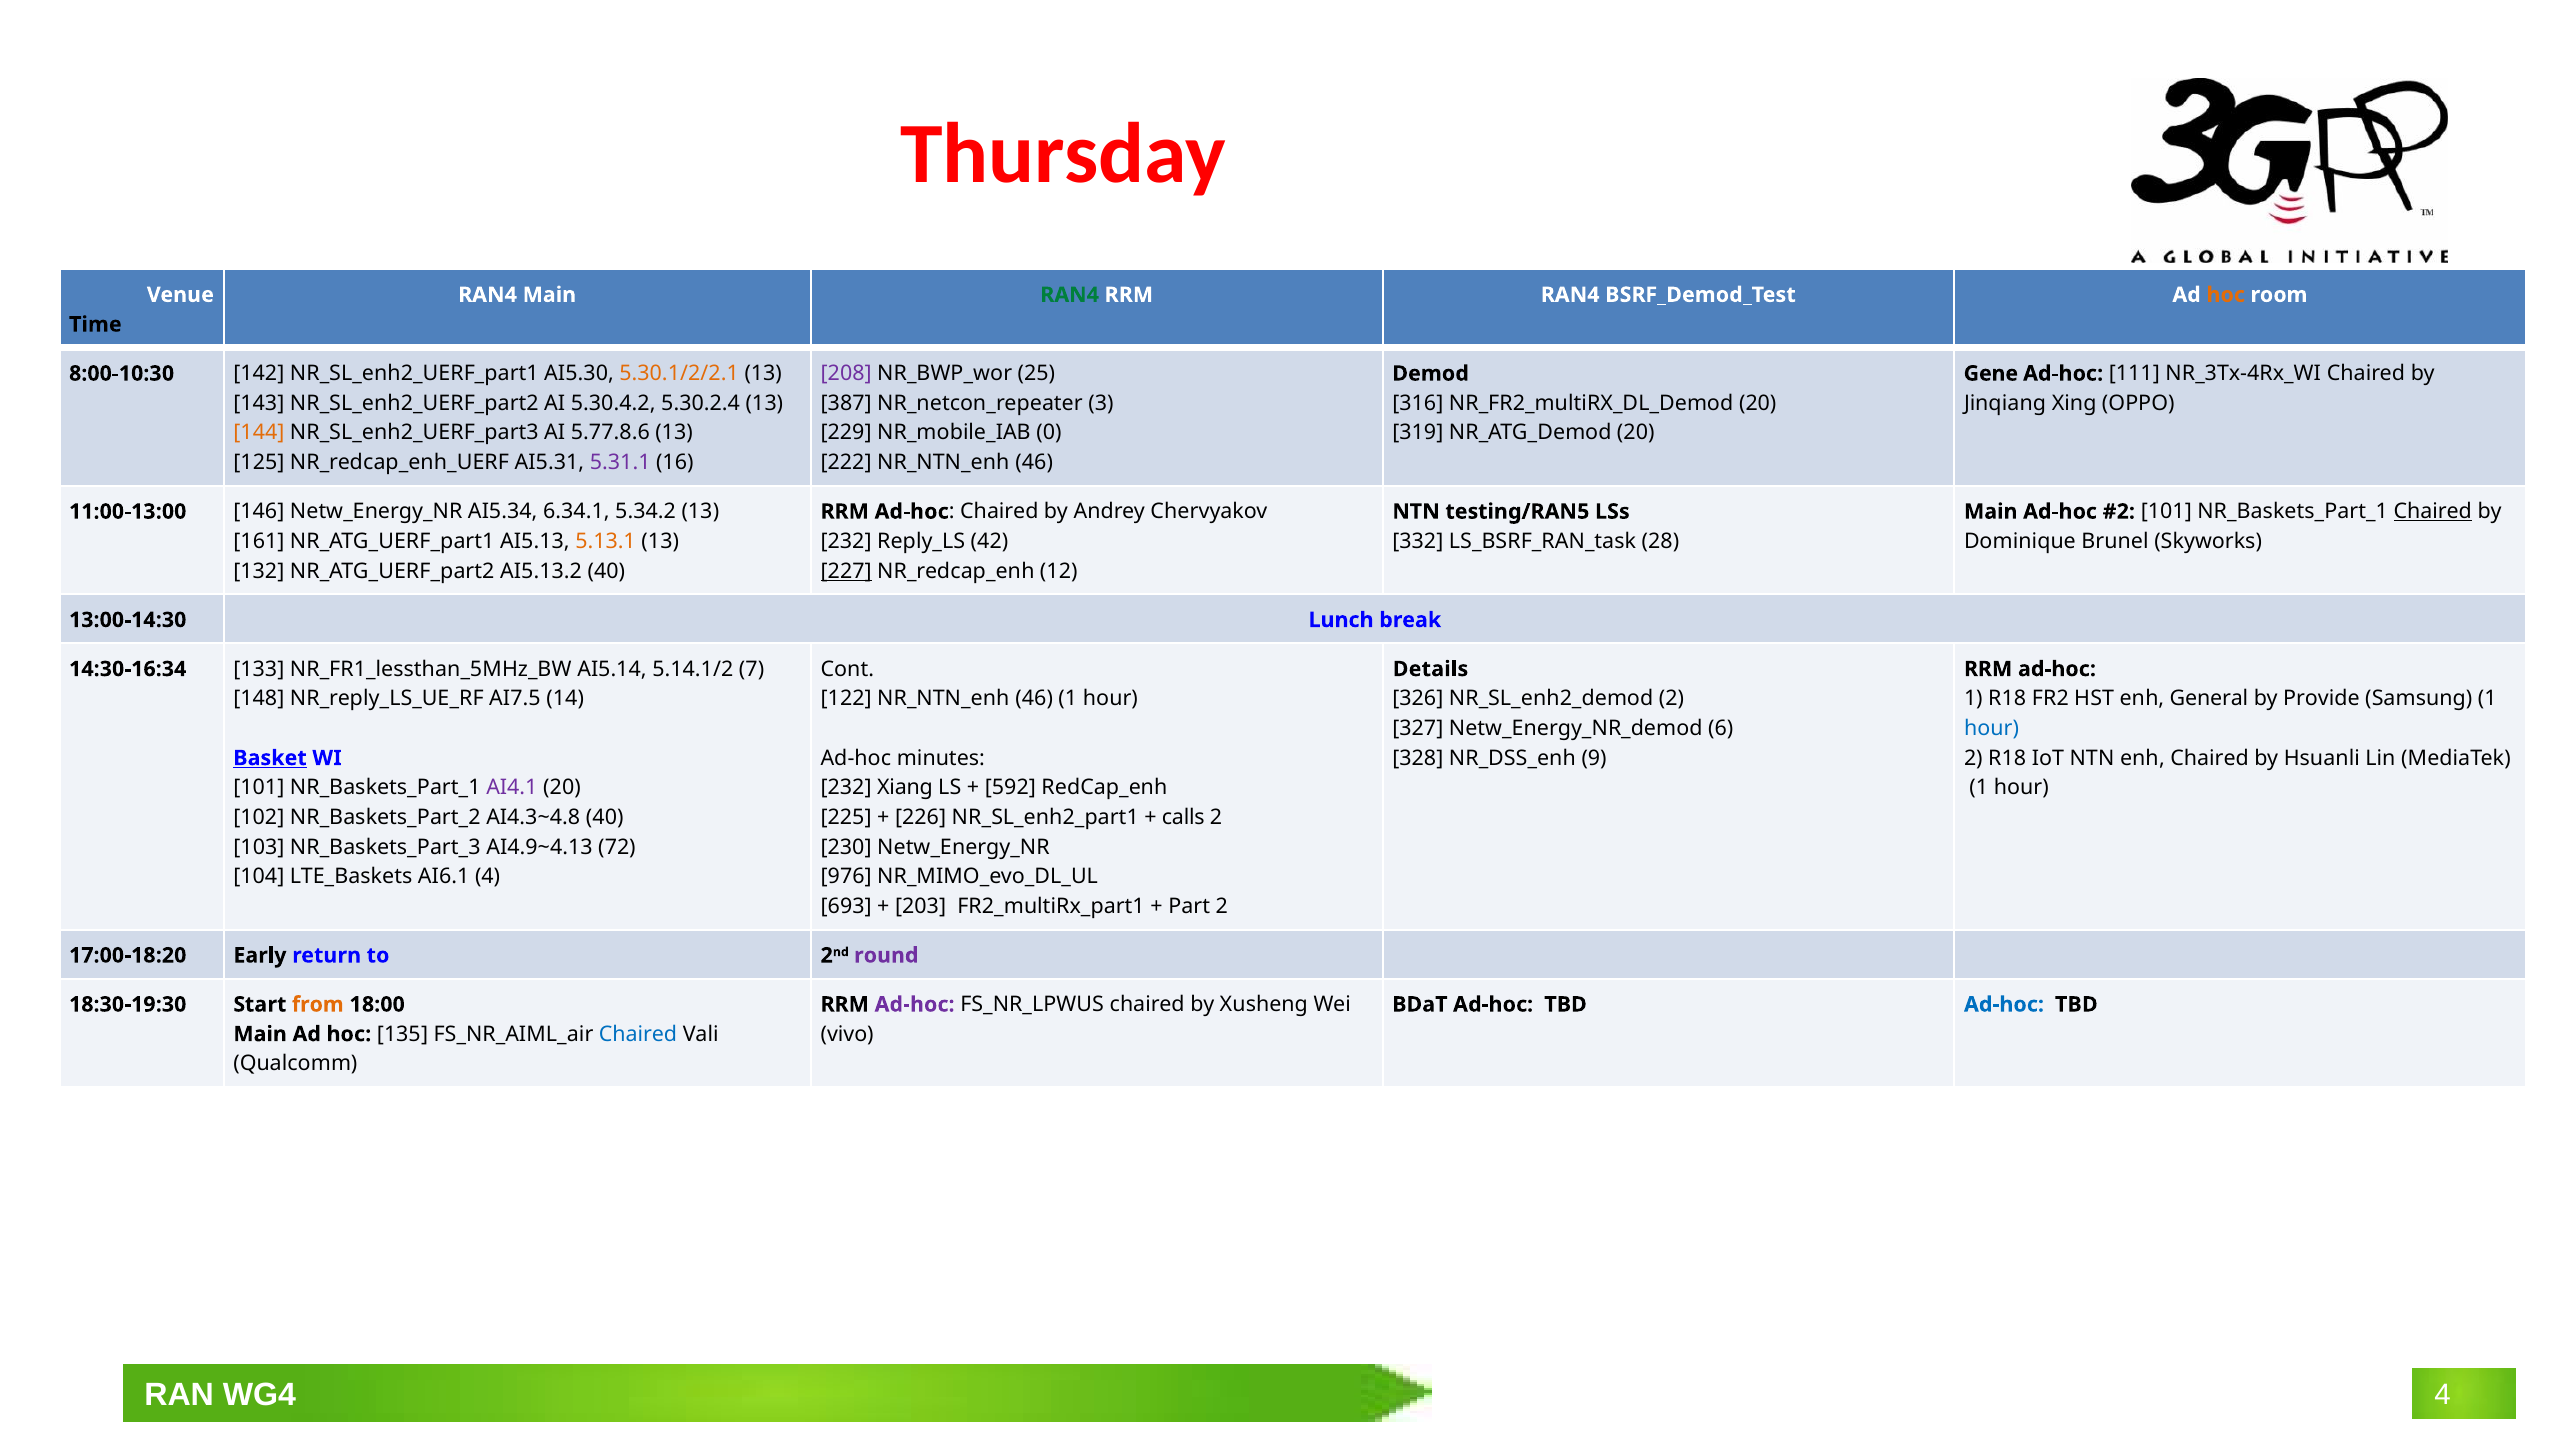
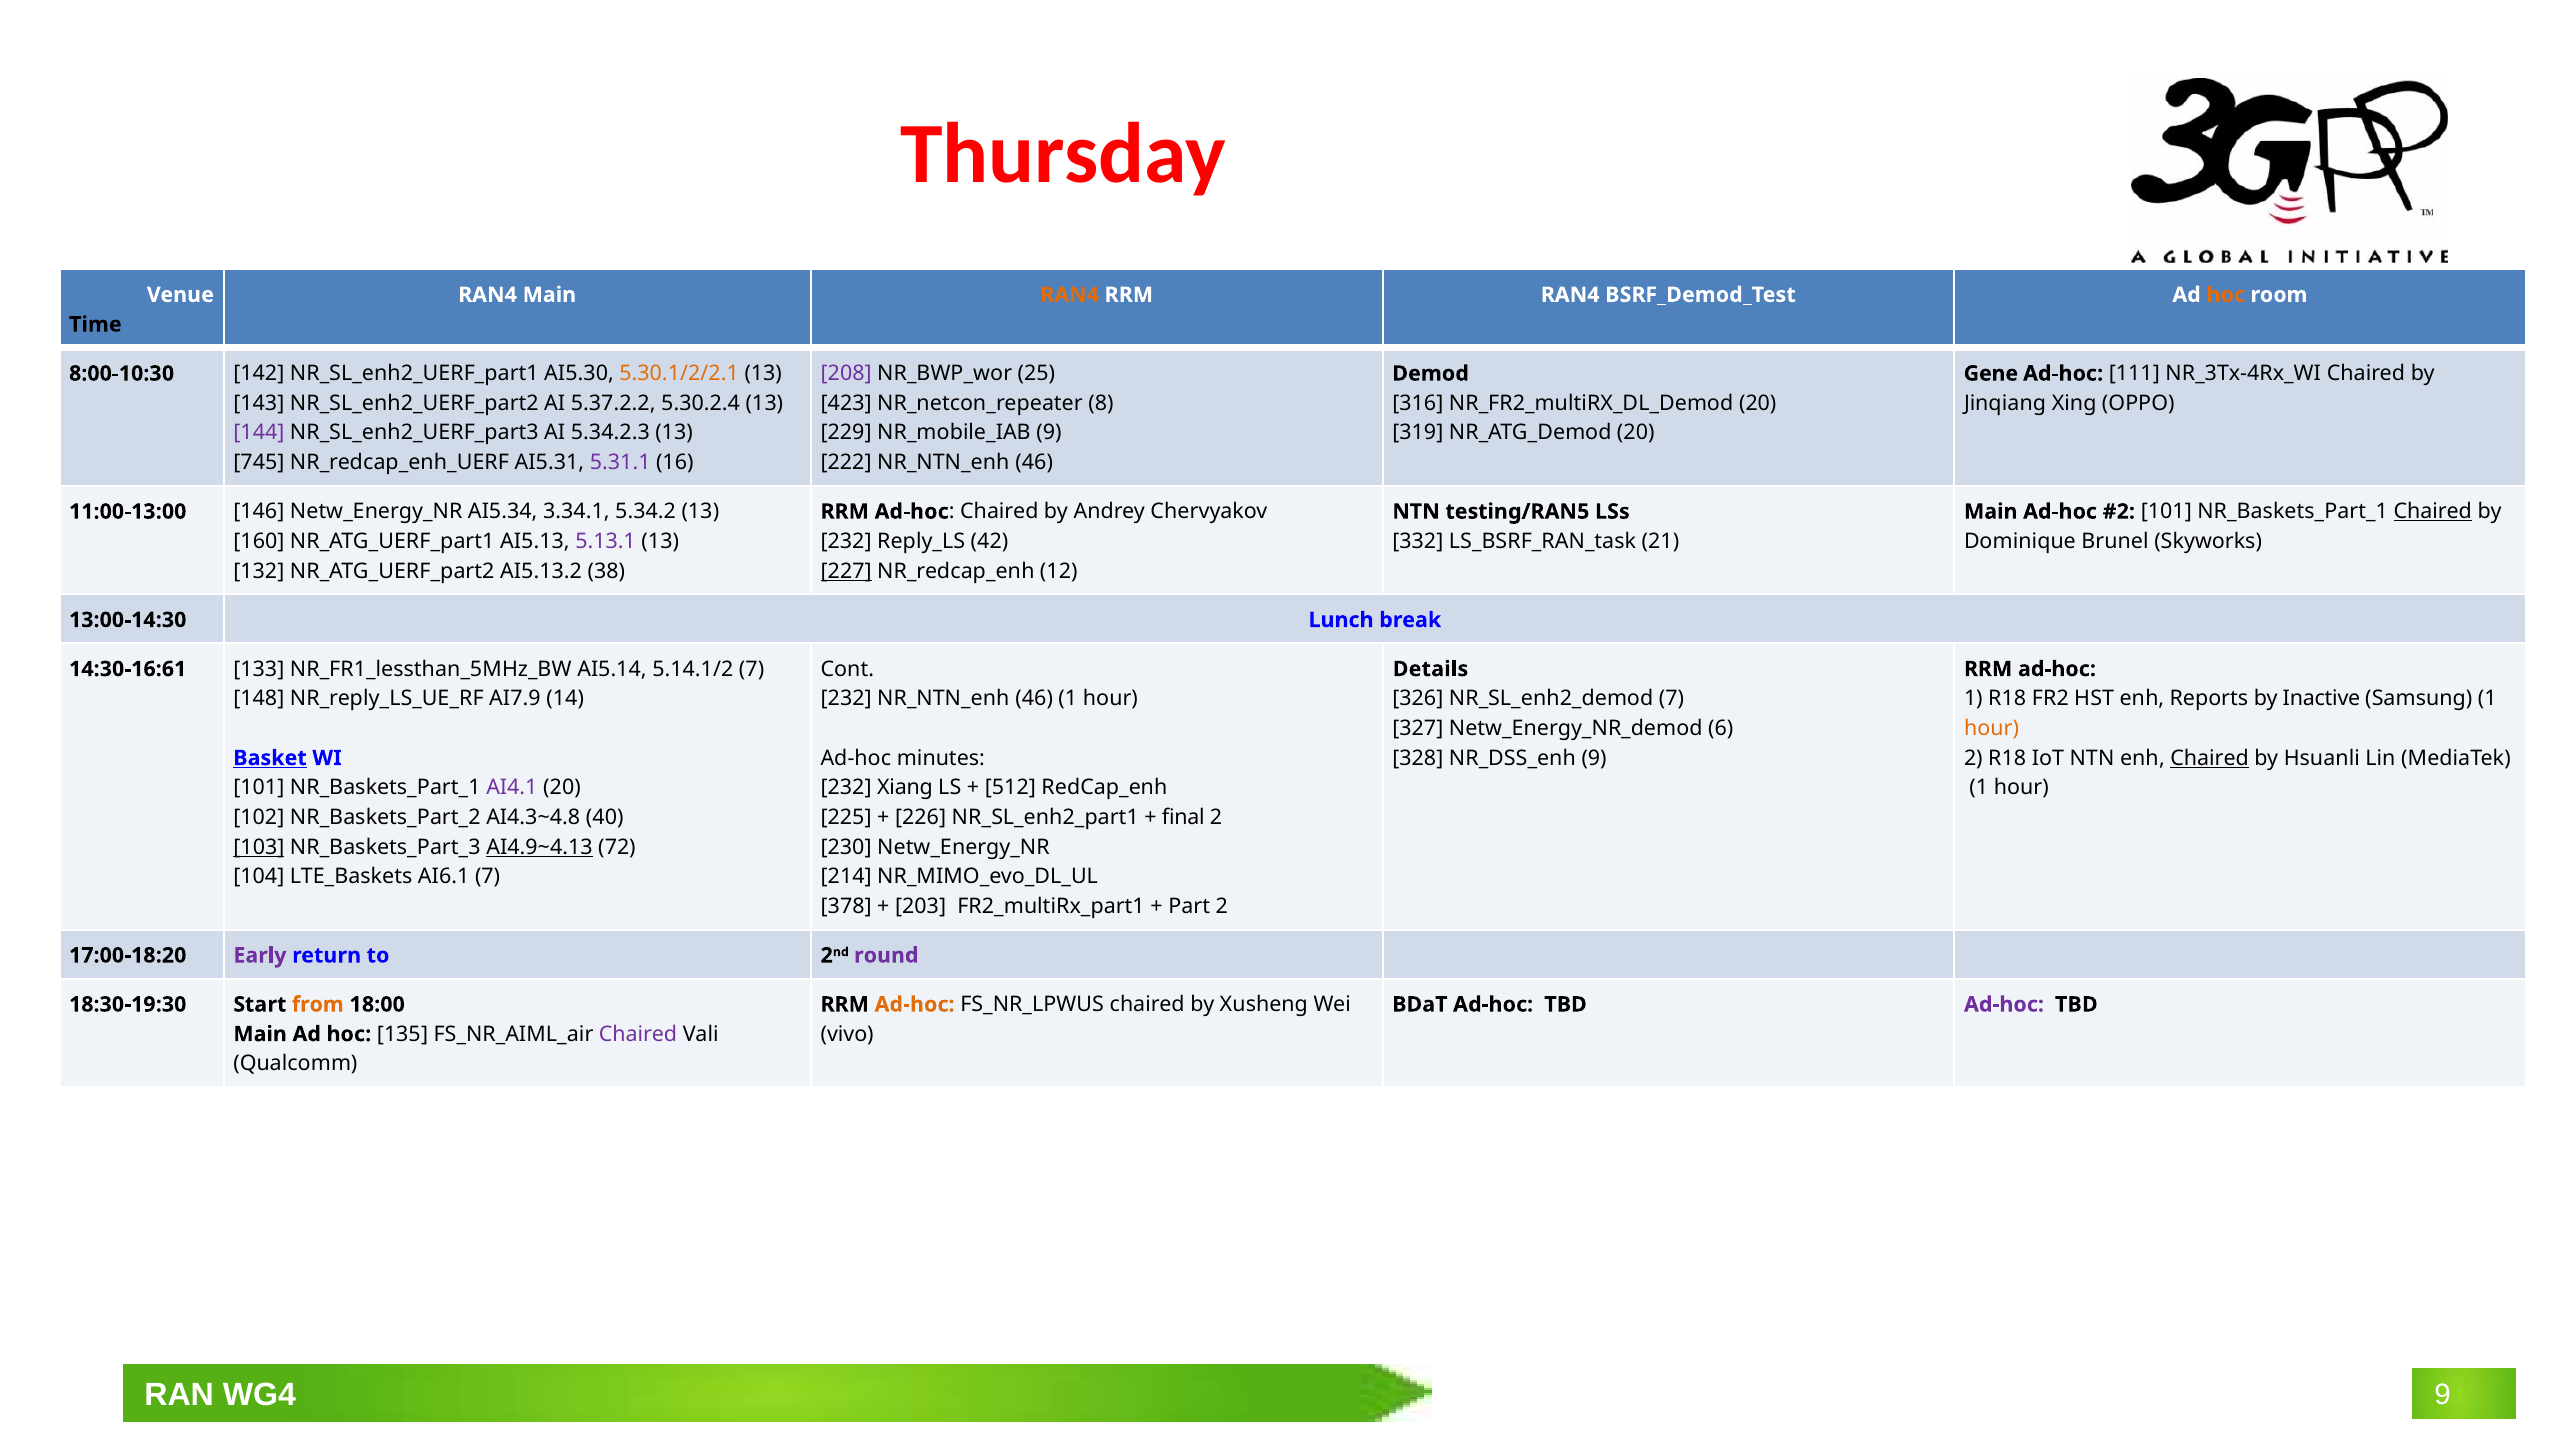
RAN4 at (1070, 295) colour: green -> orange
5.30.4.2: 5.30.4.2 -> 5.37.2.2
387: 387 -> 423
3: 3 -> 8
144 colour: orange -> purple
5.77.8.6: 5.77.8.6 -> 5.34.2.3
0 at (1049, 433): 0 -> 9
125: 125 -> 745
6.34.1: 6.34.1 -> 3.34.1
161: 161 -> 160
5.13.1 colour: orange -> purple
28: 28 -> 21
AI5.13.2 40: 40 -> 38
14:30-16:34: 14:30-16:34 -> 14:30-16:61
AI7.5: AI7.5 -> AI7.9
122 at (846, 699): 122 -> 232
2 at (1671, 699): 2 -> 7
General: General -> Reports
Provide: Provide -> Inactive
hour at (1991, 728) colour: blue -> orange
Chaired at (2210, 758) underline: none -> present
592: 592 -> 512
calls: calls -> final
103 underline: none -> present
AI4.9~4.13 underline: none -> present
AI6.1 4: 4 -> 7
976: 976 -> 214
693: 693 -> 378
Early colour: black -> purple
Ad-hoc at (915, 1004) colour: purple -> orange
Ad-hoc at (2004, 1004) colour: blue -> purple
Chaired at (638, 1034) colour: blue -> purple
4 at (2443, 1395): 4 -> 9
